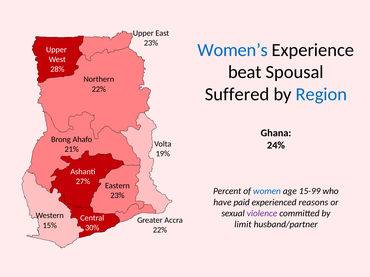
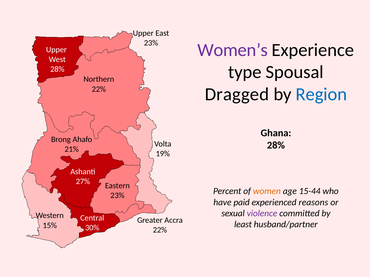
Women’s colour: blue -> purple
beat: beat -> type
Suffered: Suffered -> Dragged
24% at (276, 146): 24% -> 28%
women colour: blue -> orange
15-99: 15-99 -> 15-44
limit: limit -> least
